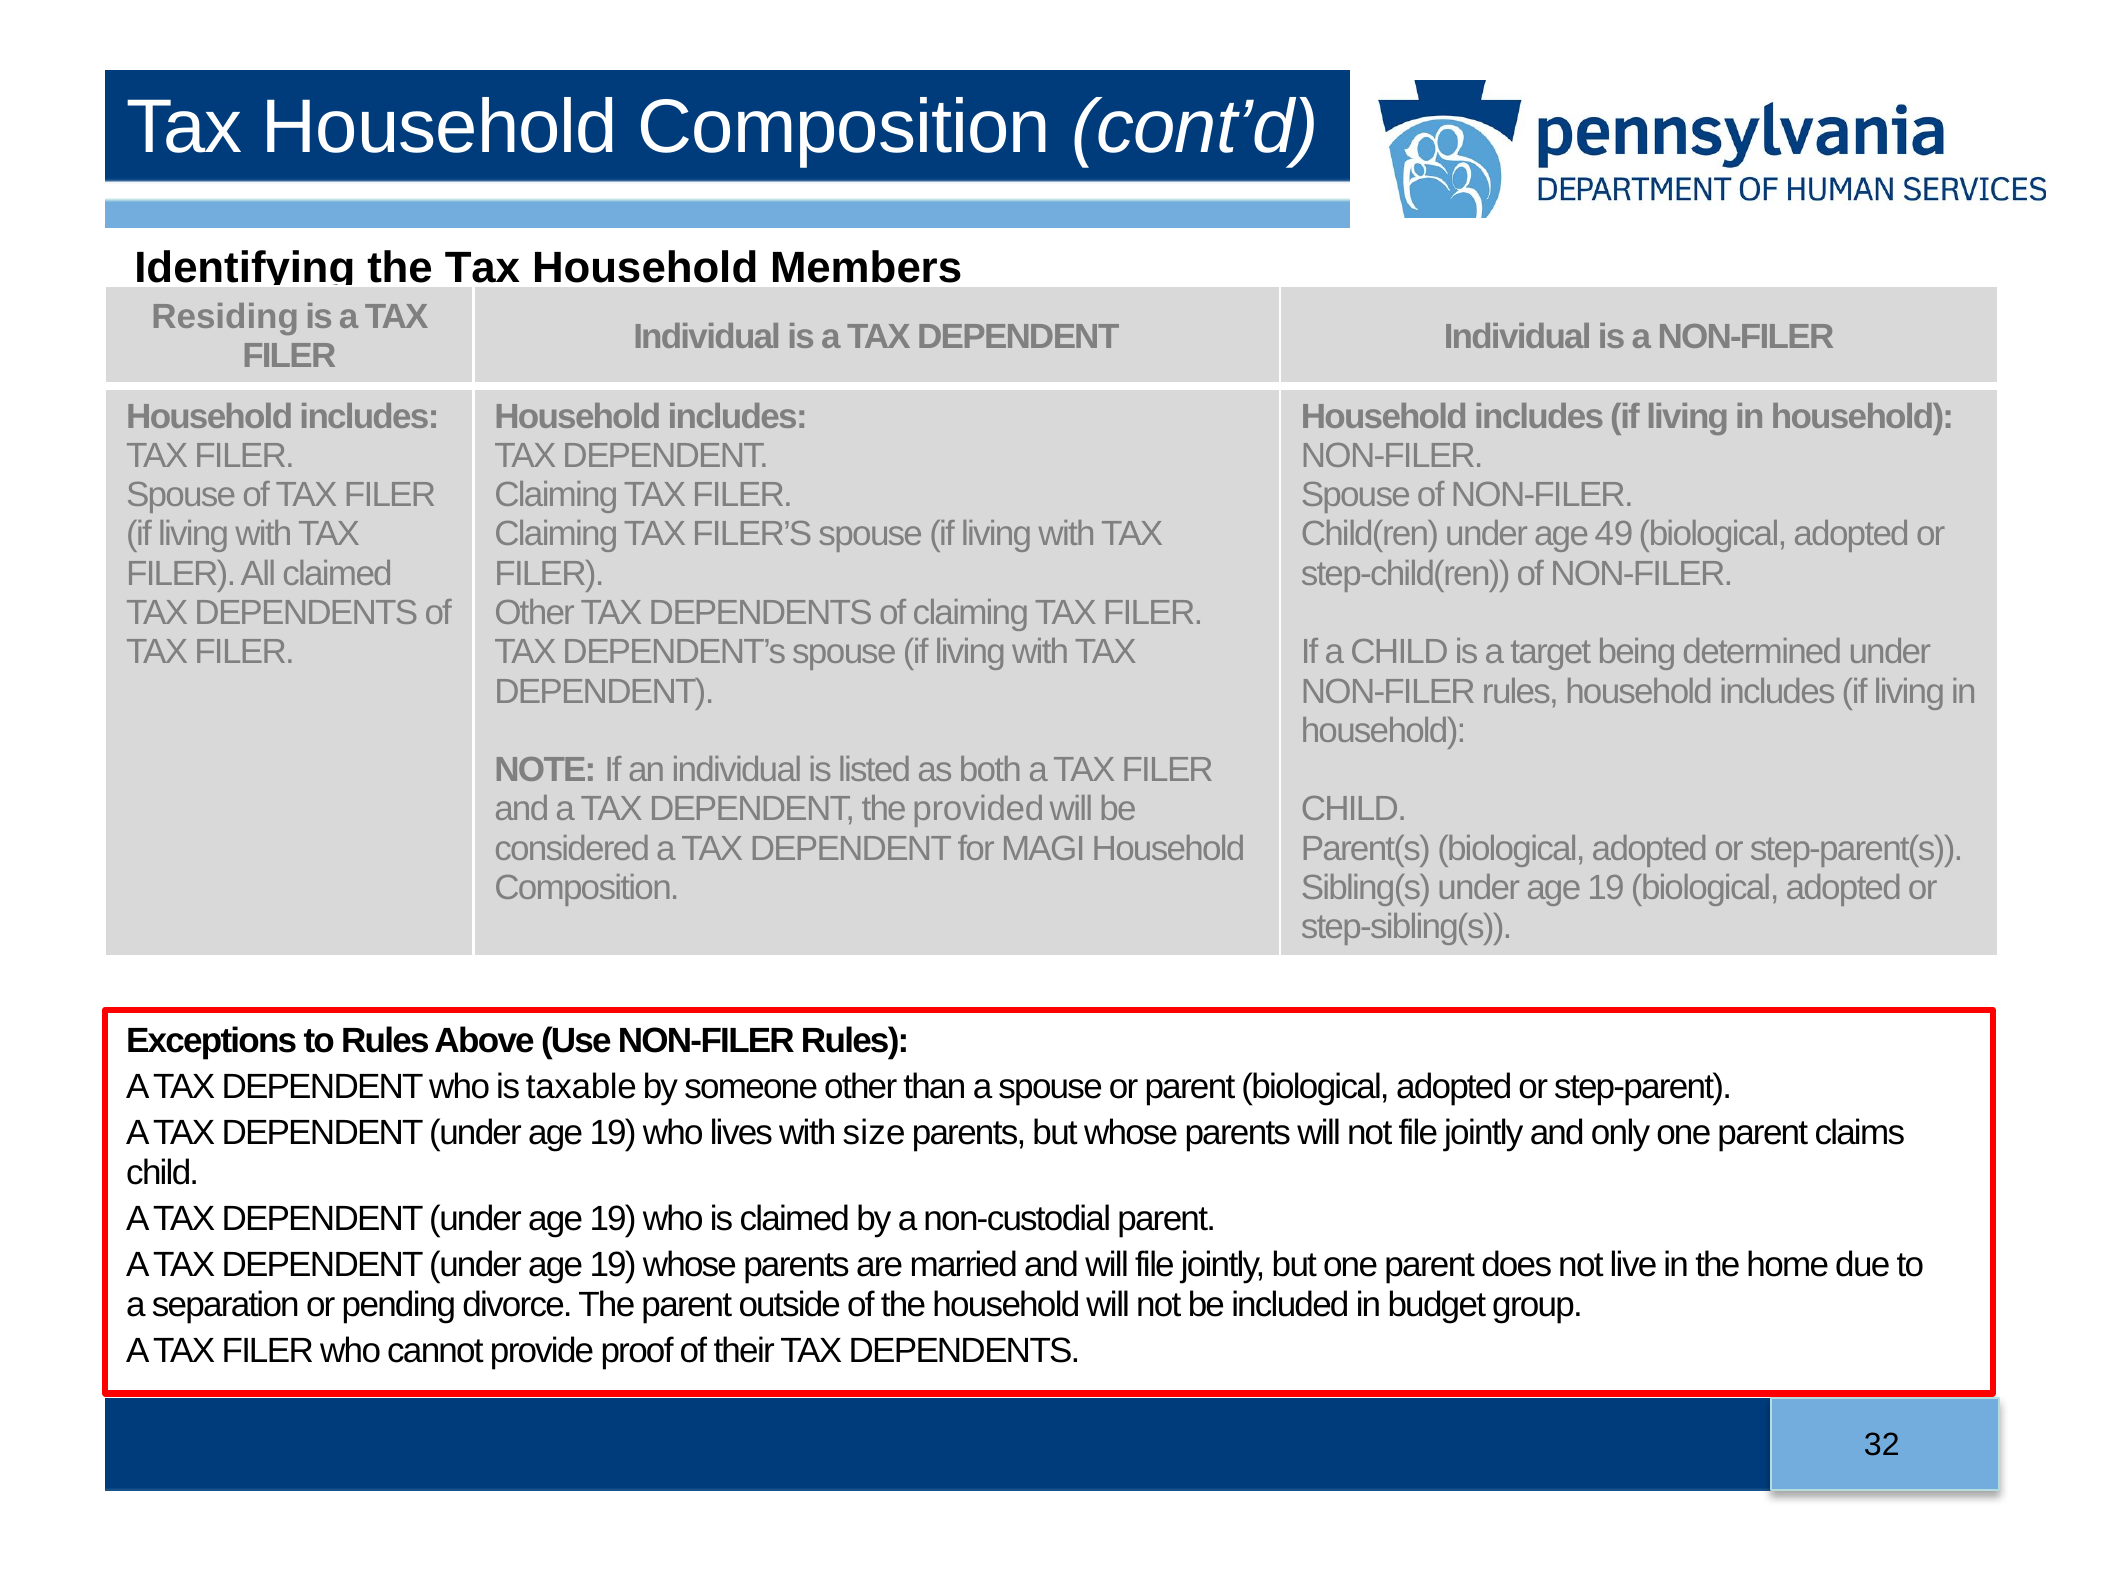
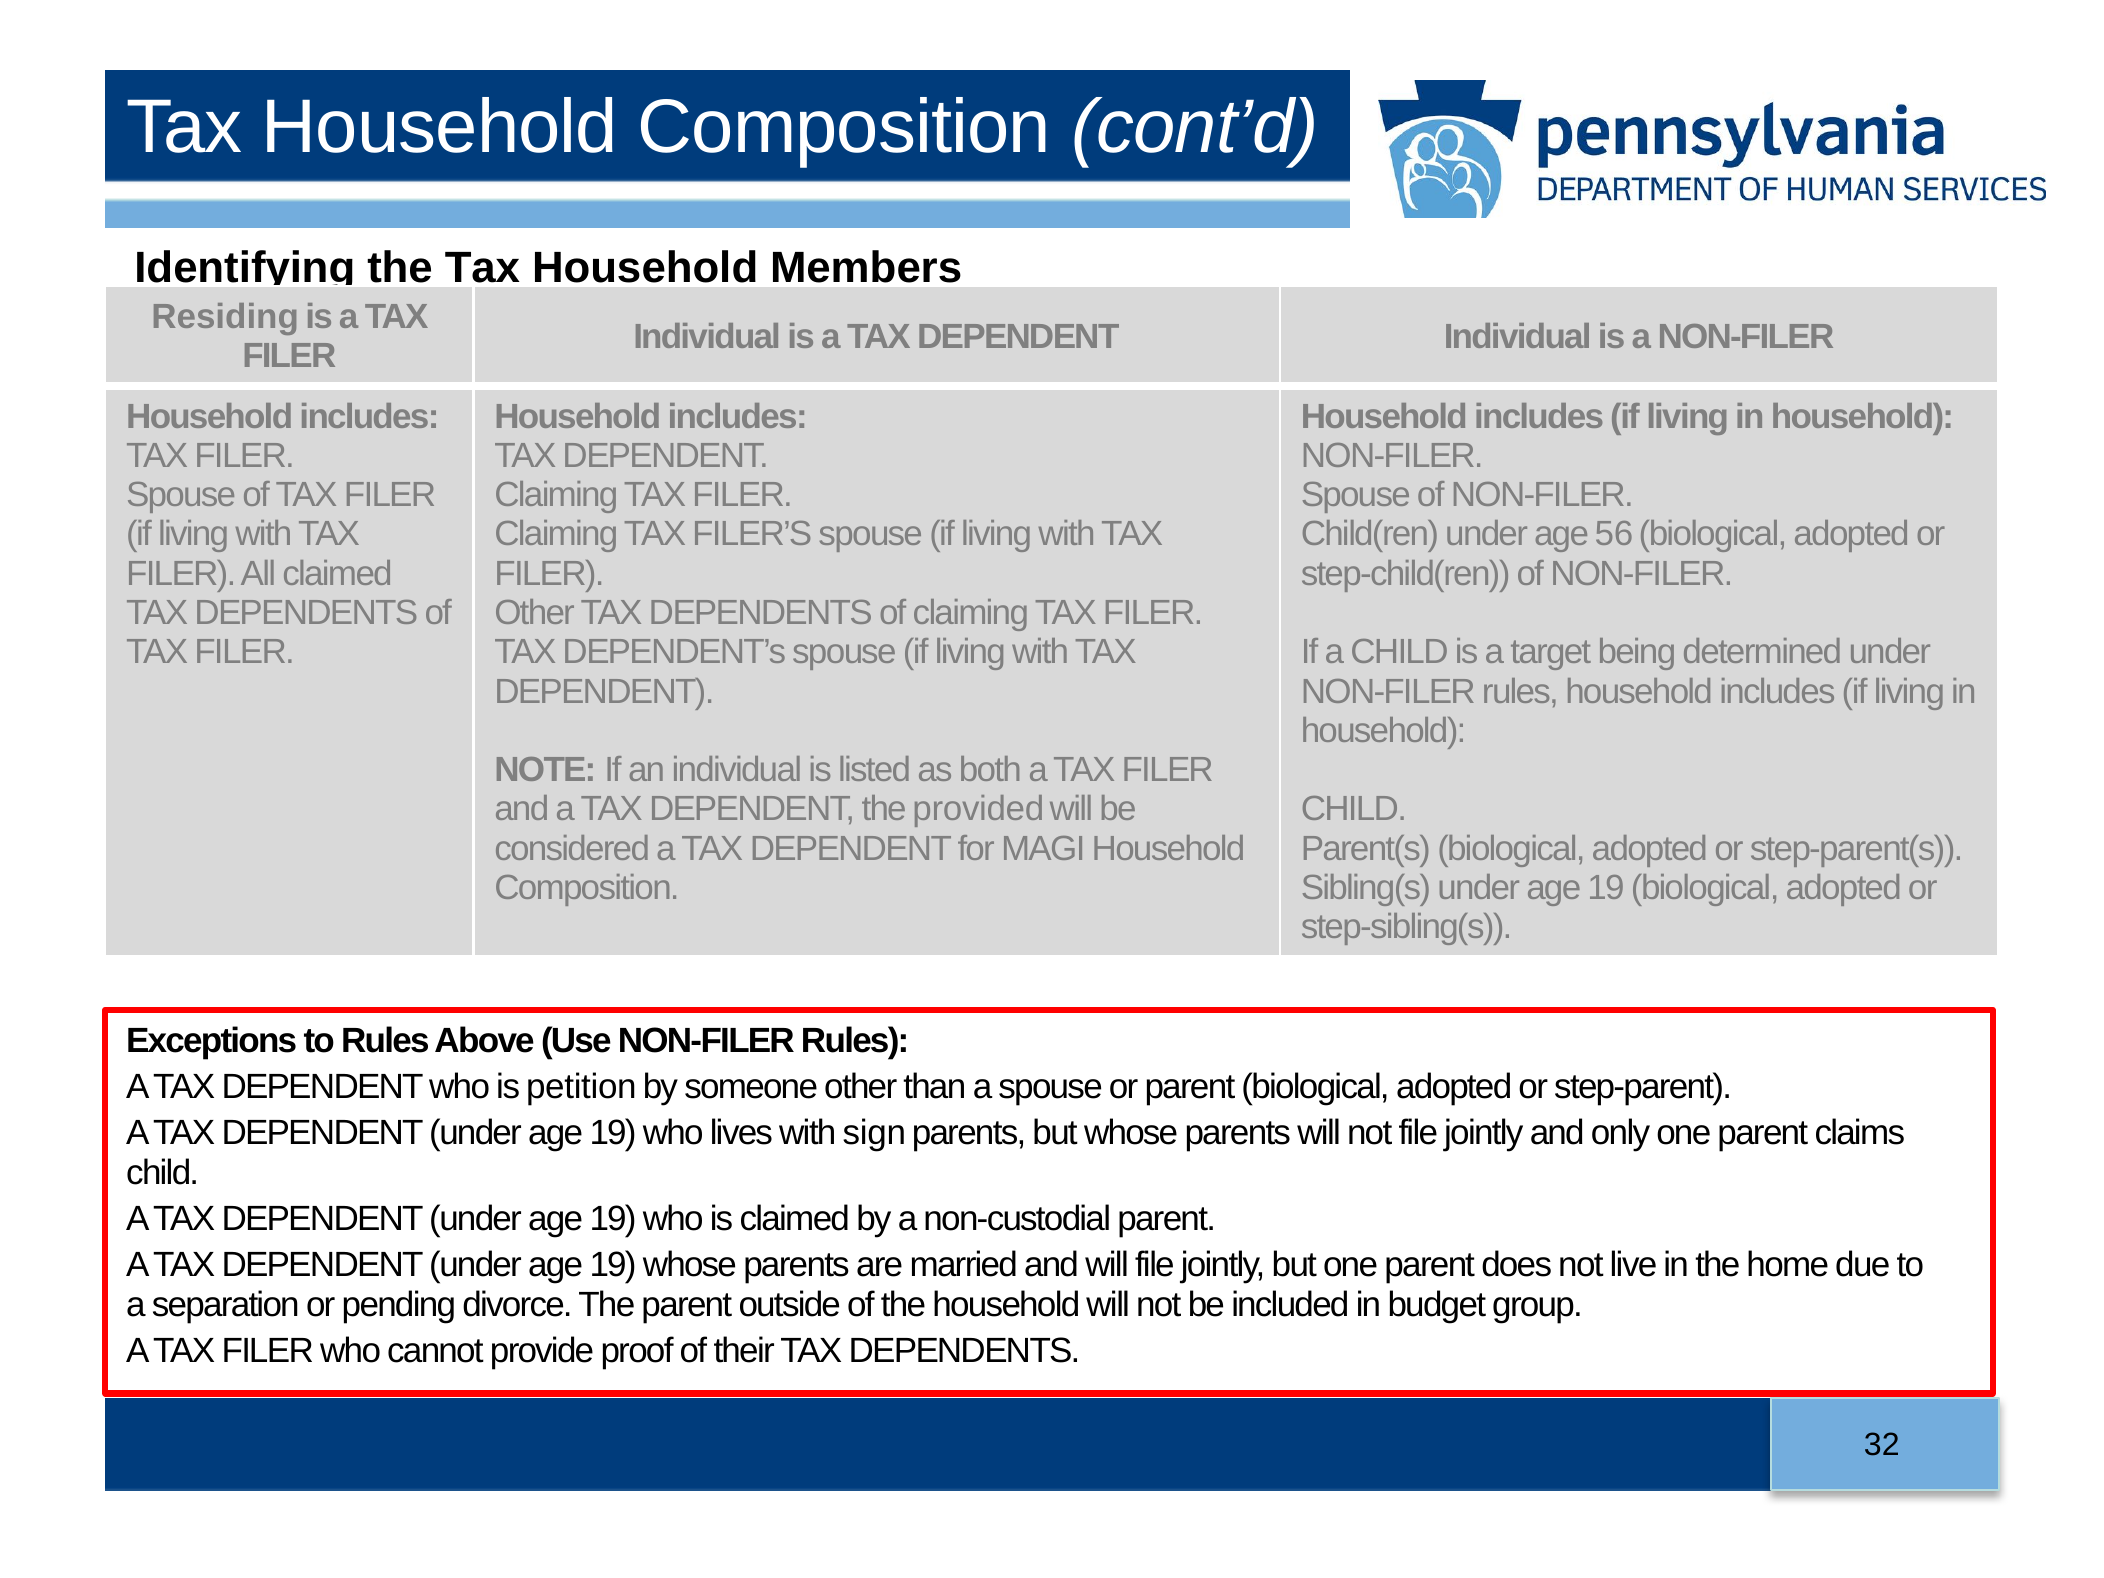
49: 49 -> 56
taxable: taxable -> petition
size: size -> sign
